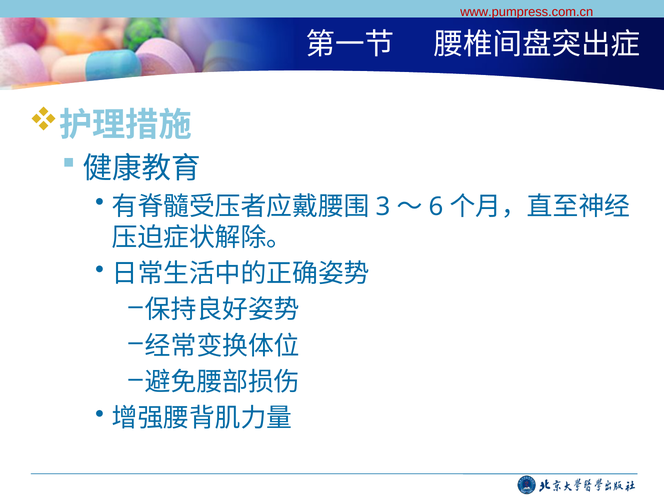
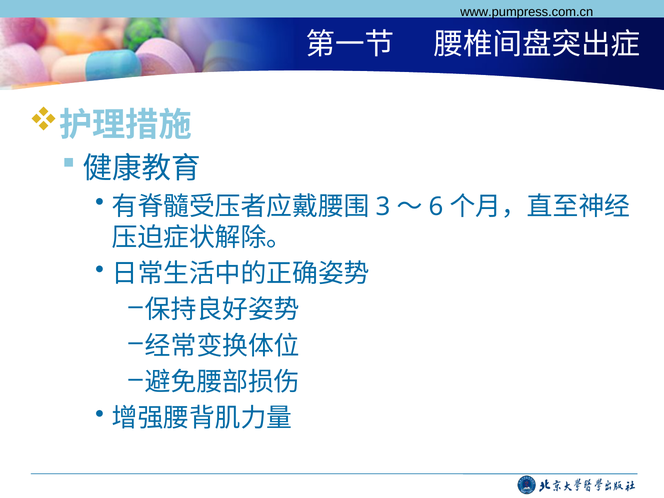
www.pumpress.com.cn colour: red -> black
